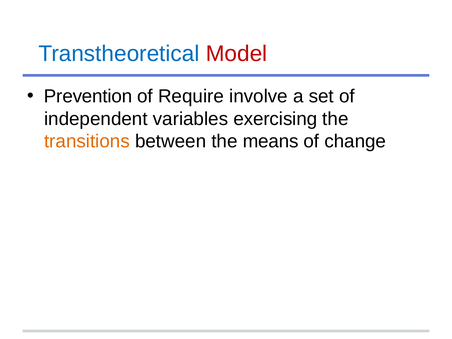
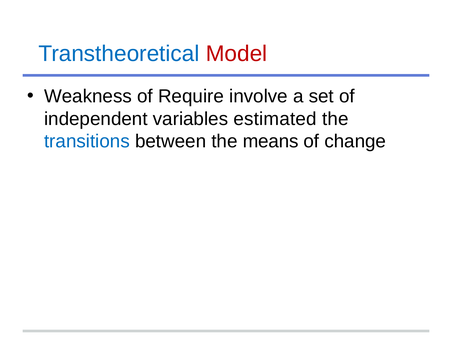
Prevention: Prevention -> Weakness
exercising: exercising -> estimated
transitions colour: orange -> blue
